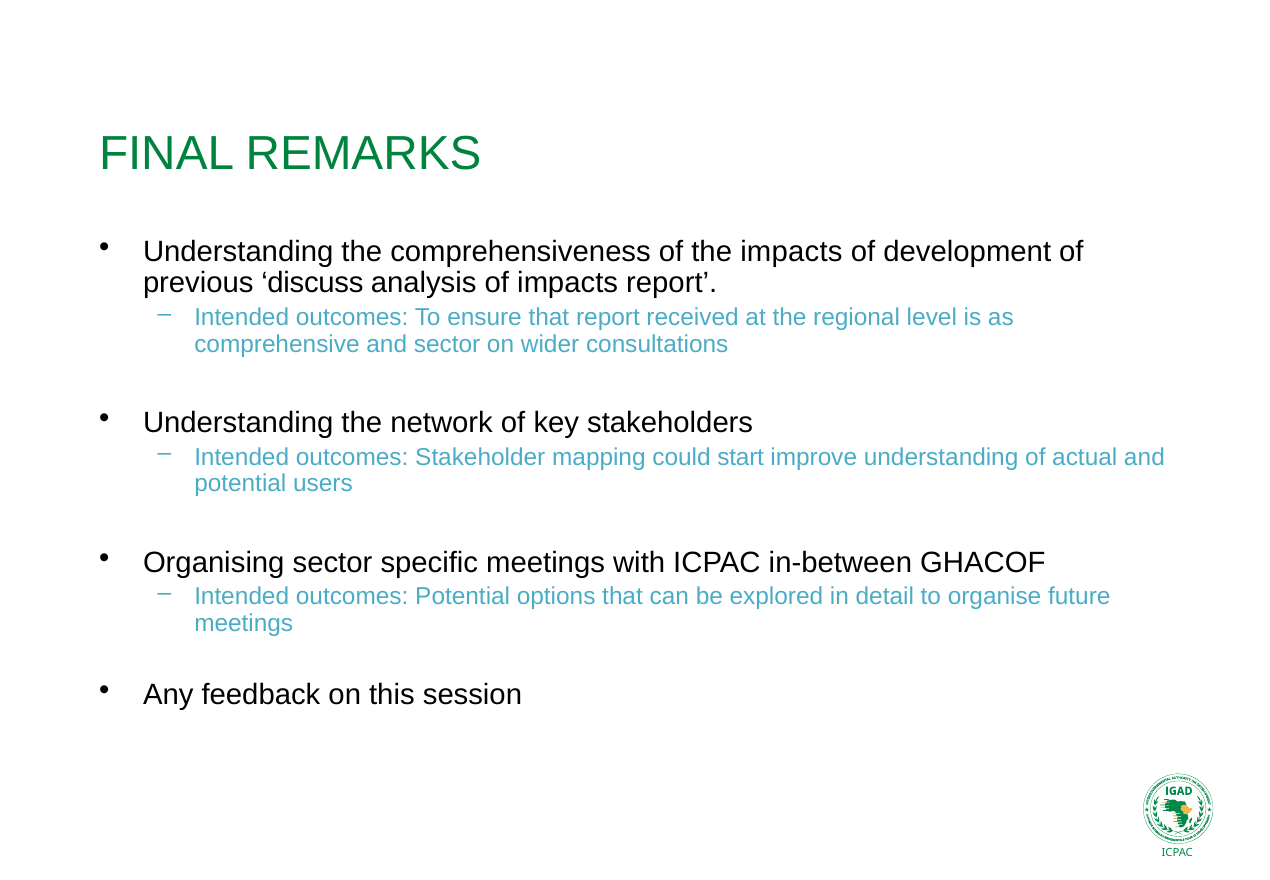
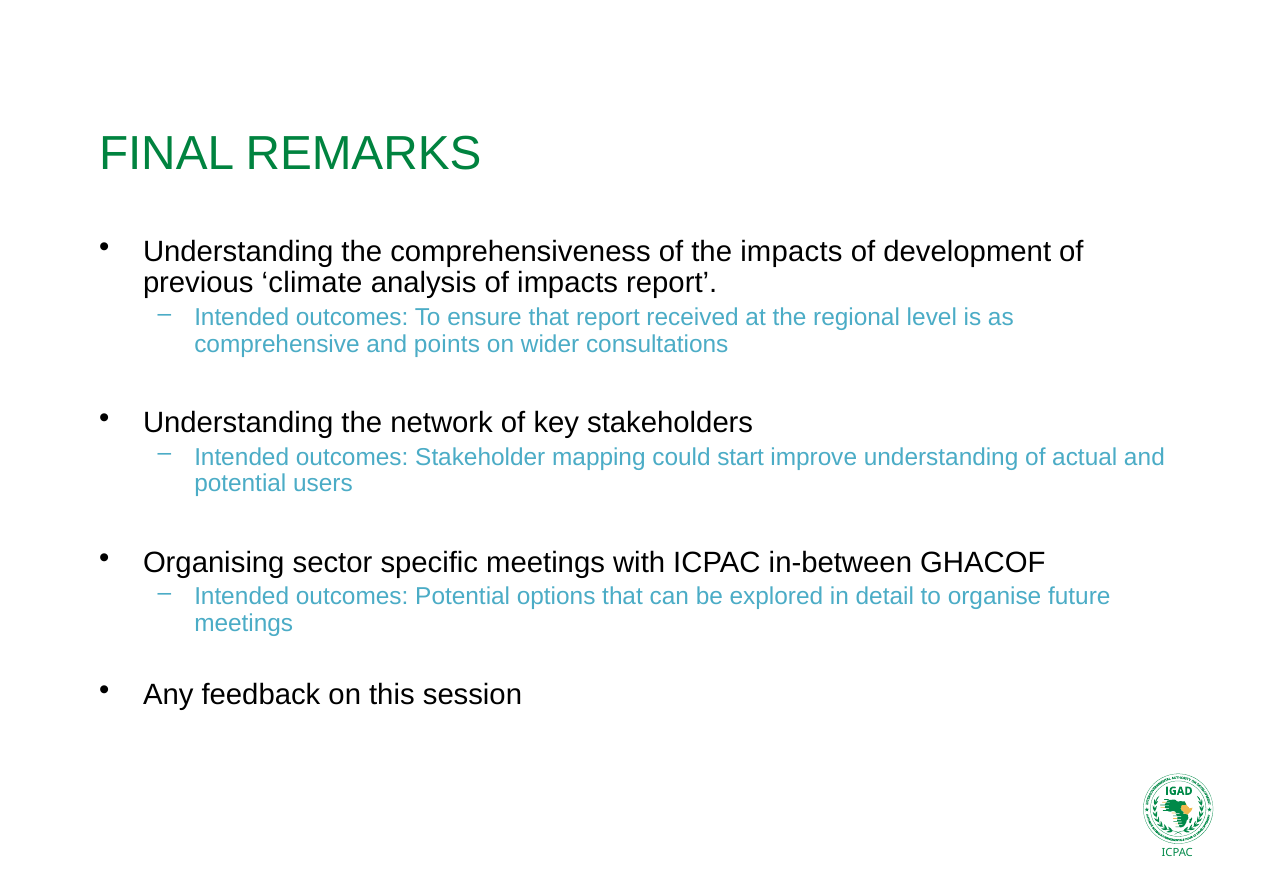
discuss: discuss -> climate
and sector: sector -> points
